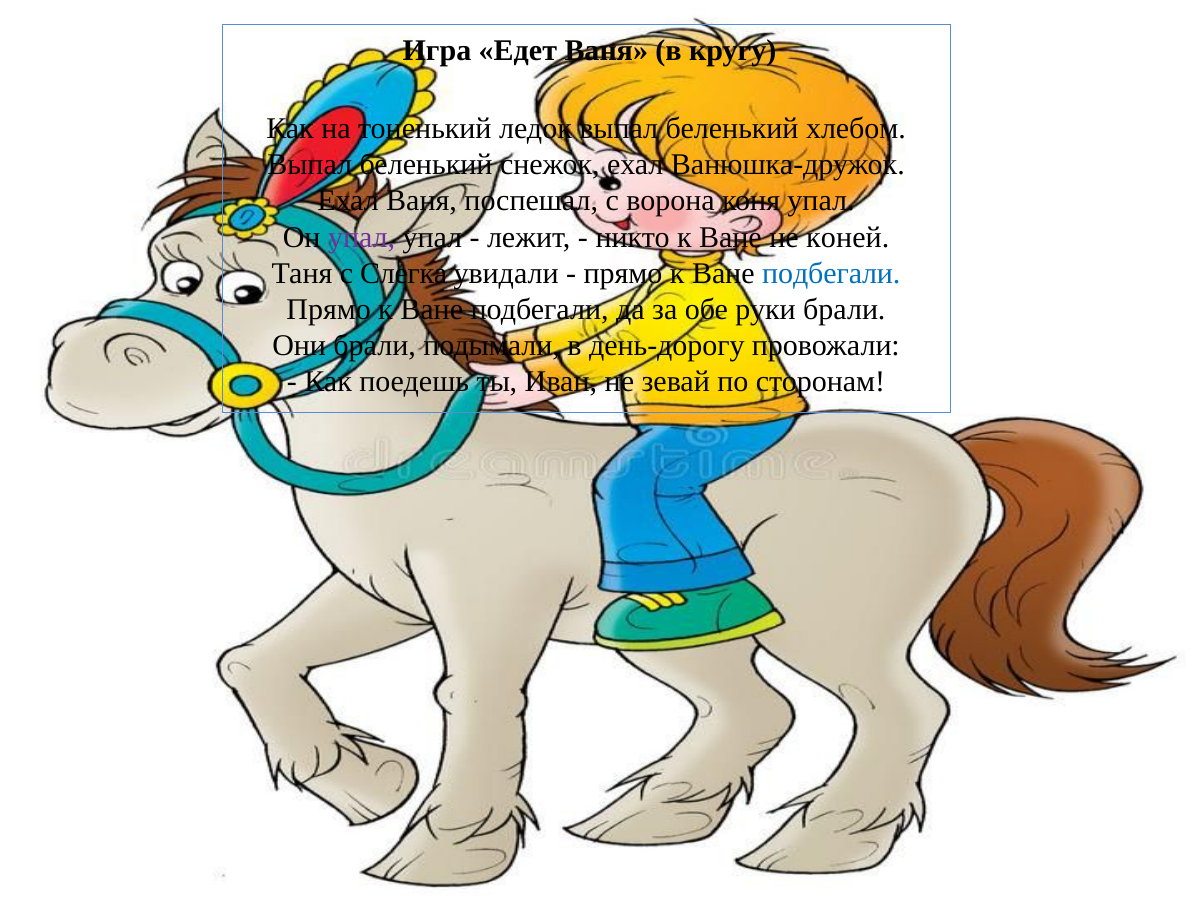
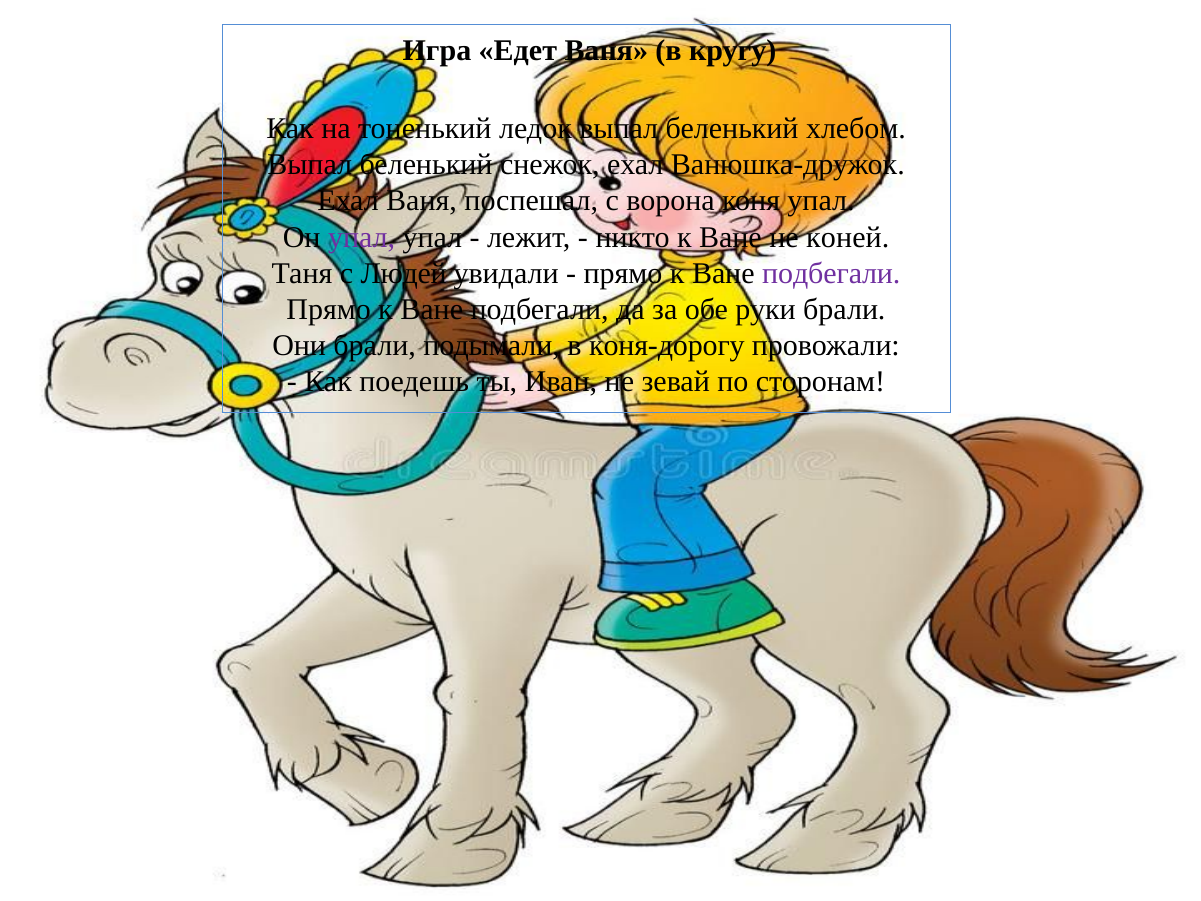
Слегка: Слегка -> Людей
подбегали at (831, 273) colour: blue -> purple
день-дорогу: день-дорогу -> коня-дорогу
